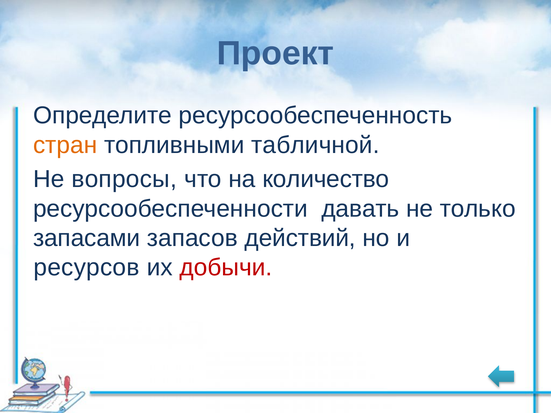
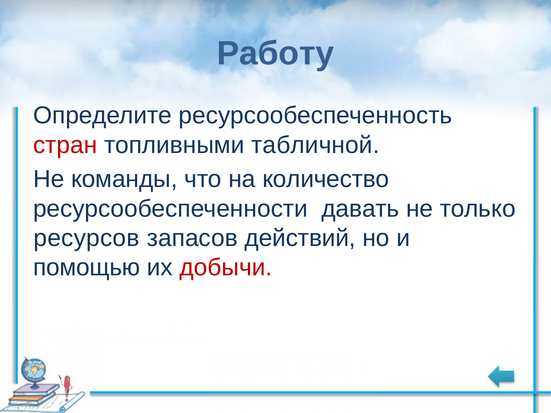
Проект: Проект -> Работу
стран colour: orange -> red
вопросы: вопросы -> команды
запасами: запасами -> ресурсов
ресурсов: ресурсов -> помощью
